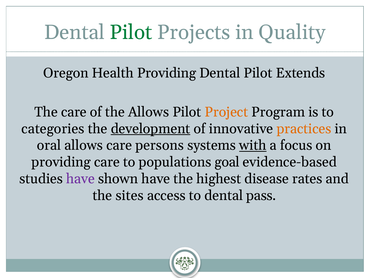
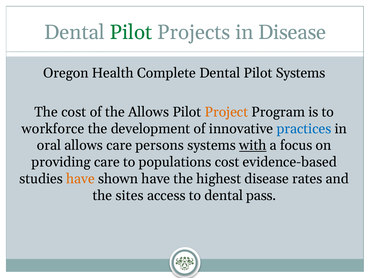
in Quality: Quality -> Disease
Health Providing: Providing -> Complete
Pilot Extends: Extends -> Systems
The care: care -> cost
categories: categories -> workforce
development underline: present -> none
practices colour: orange -> blue
populations goal: goal -> cost
have at (80, 178) colour: purple -> orange
